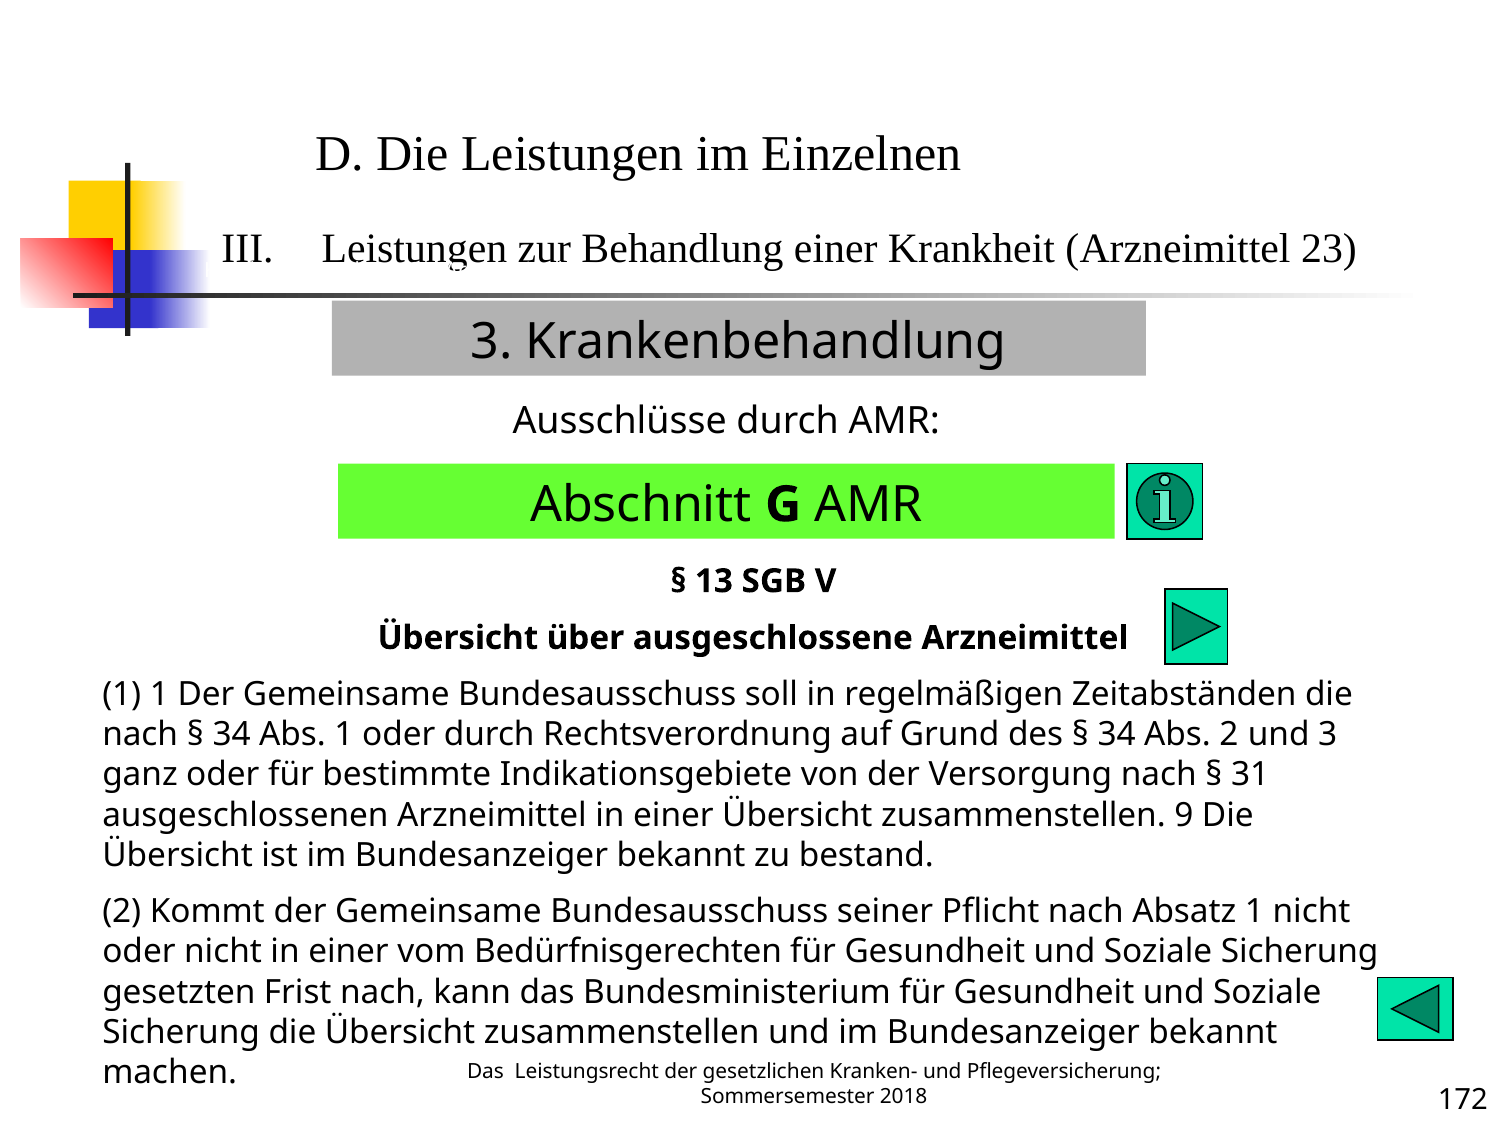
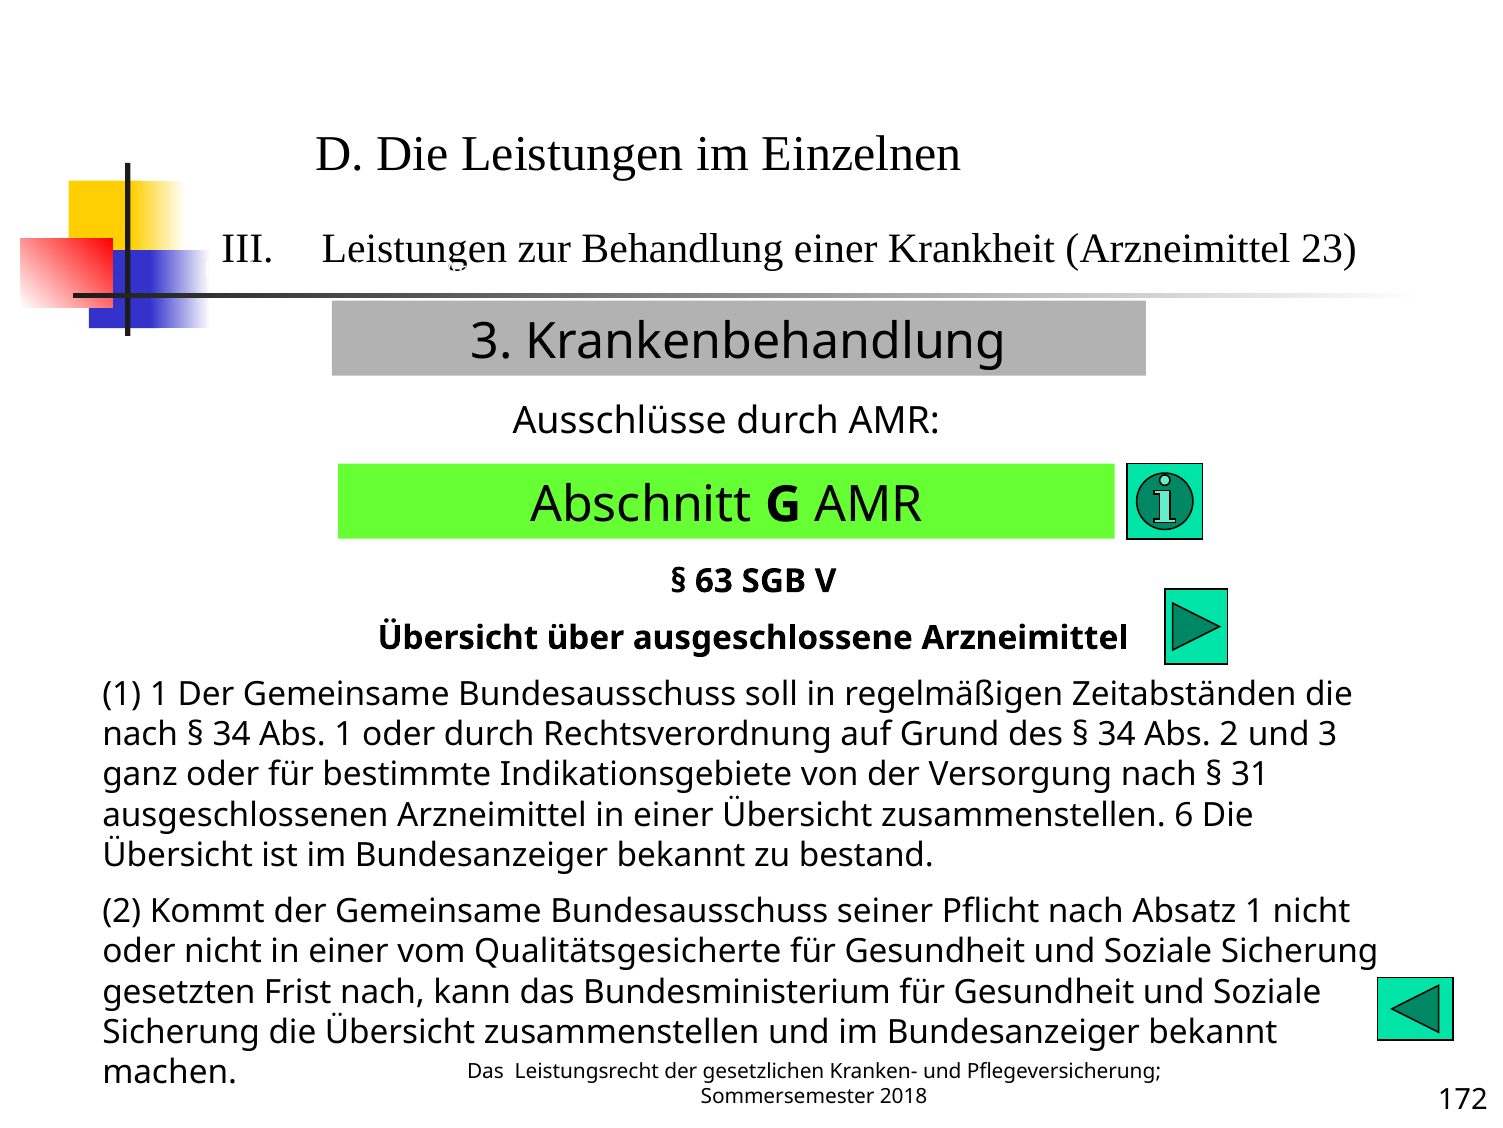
13: 13 -> 63
9: 9 -> 6
Bedürfnisgerechten: Bedürfnisgerechten -> Qualitätsgesicherte
